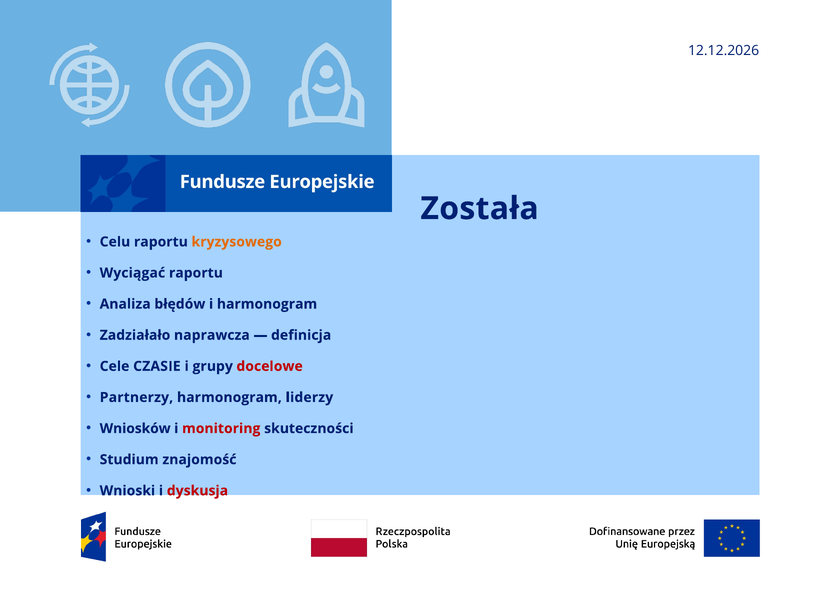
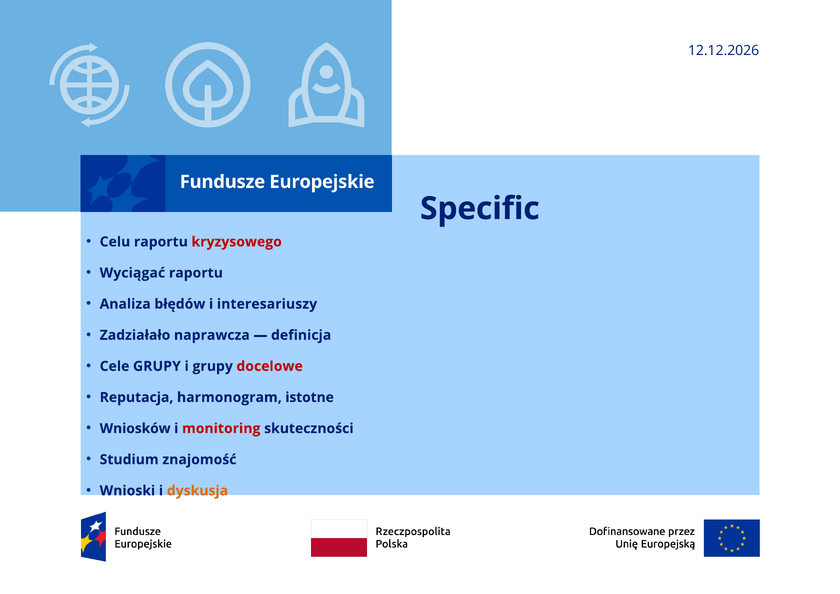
Została: Została -> Specific
kryzysowego colour: orange -> red
i harmonogram: harmonogram -> interesariuszy
Cele CZASIE: CZASIE -> GRUPY
Partnerzy: Partnerzy -> Reputacja
liderzy: liderzy -> istotne
dyskusja colour: red -> orange
